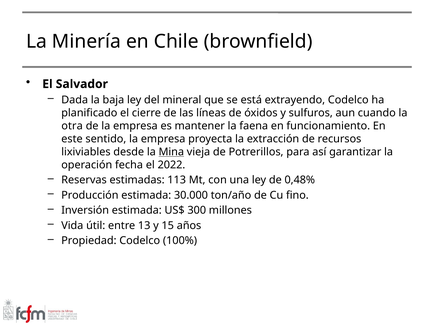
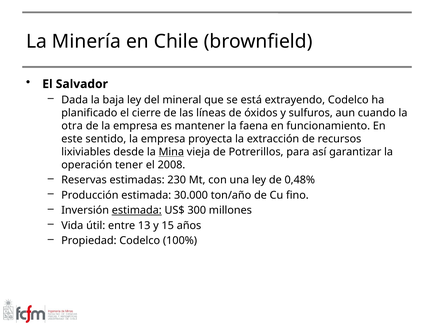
fecha: fecha -> tener
2022: 2022 -> 2008
113: 113 -> 230
estimada at (137, 211) underline: none -> present
